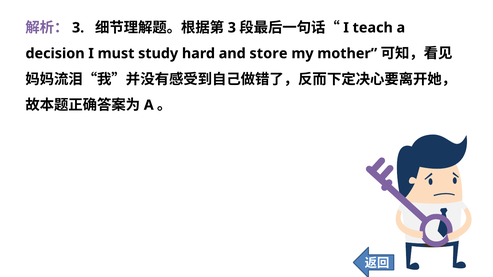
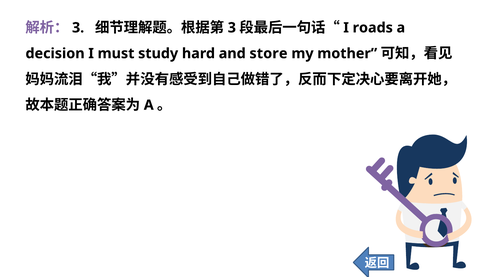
teach: teach -> roads
